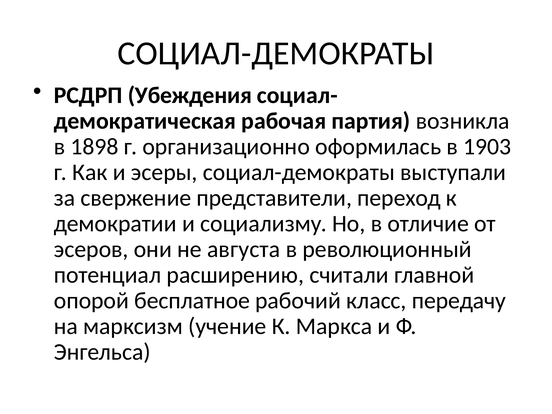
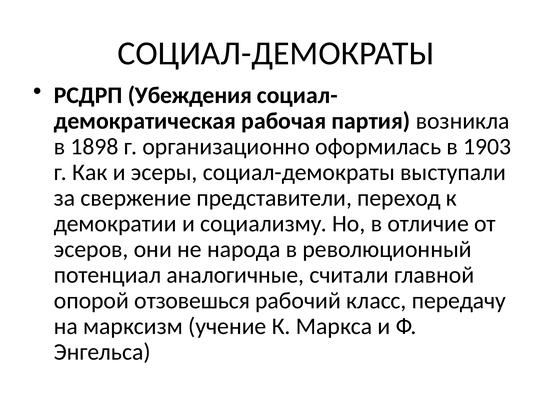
августа: августа -> народа
расширению: расширению -> аналогичные
бесплатное: бесплатное -> отзовешься
